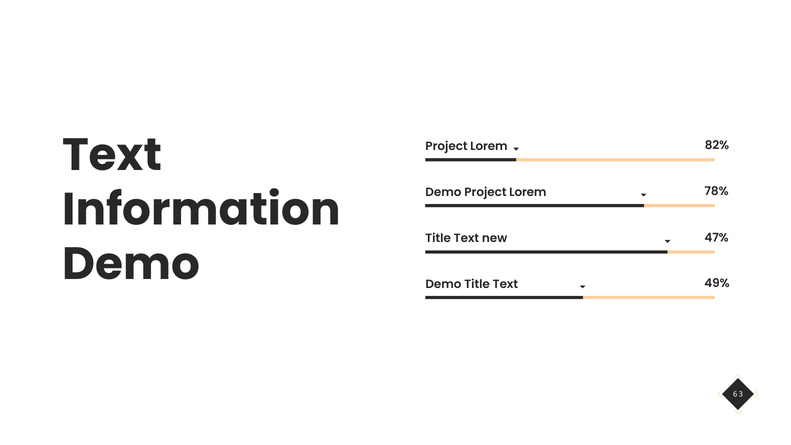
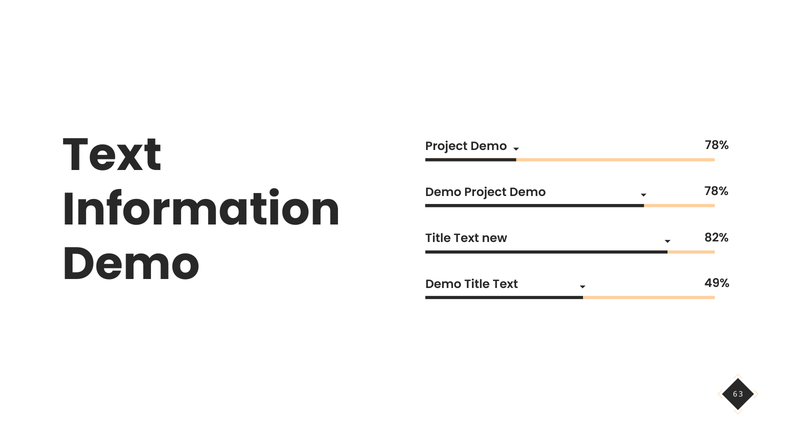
82% at (717, 146): 82% -> 78%
Lorem at (489, 146): Lorem -> Demo
Demo Project Lorem: Lorem -> Demo
47%: 47% -> 82%
